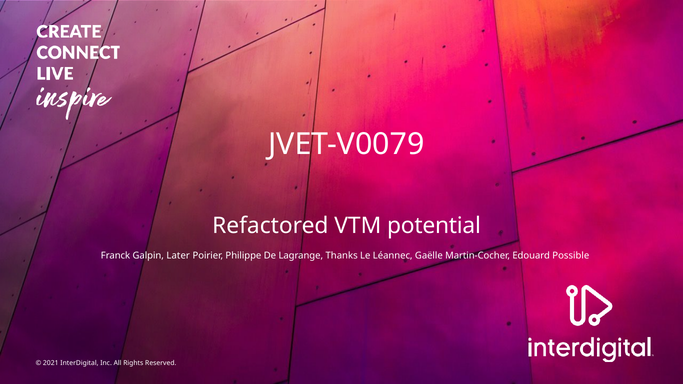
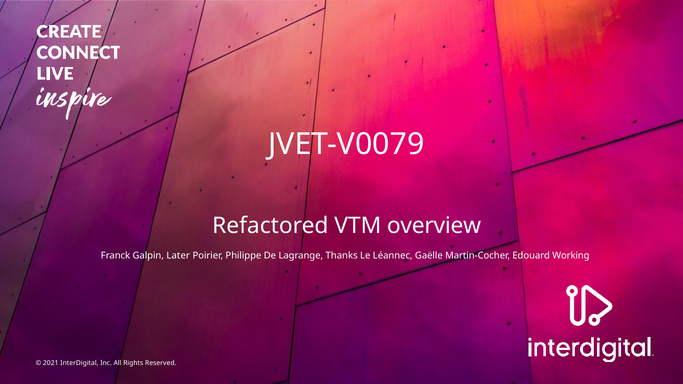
potential: potential -> overview
Possible: Possible -> Working
